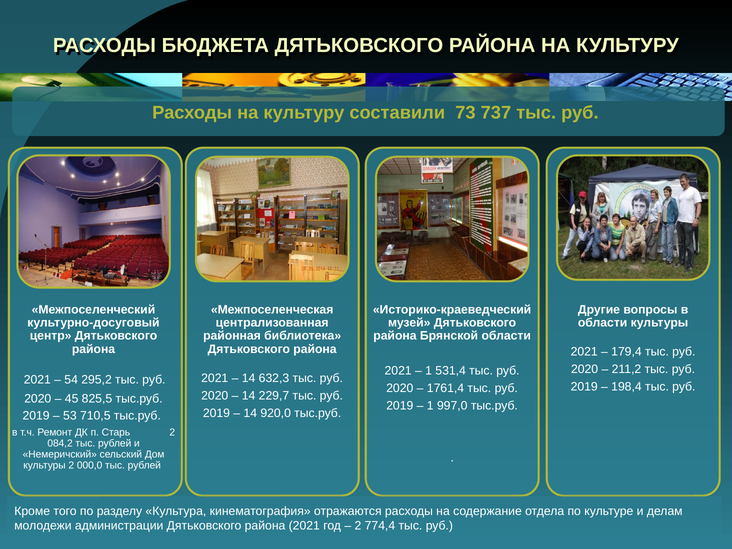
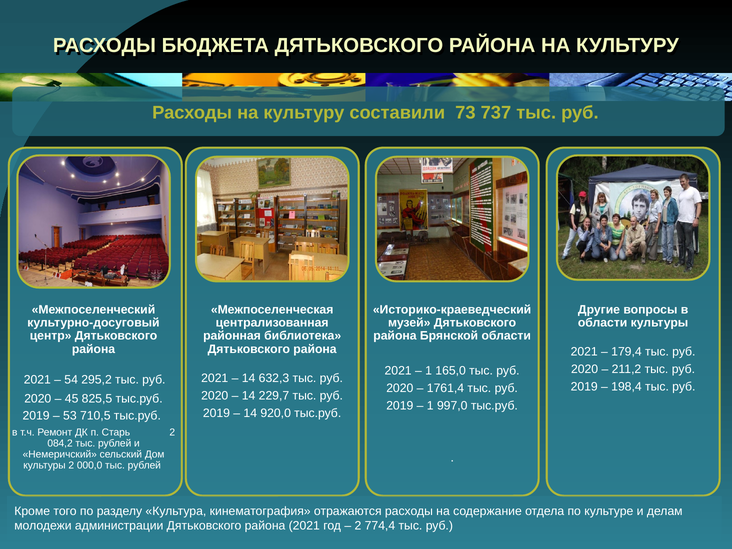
531,4: 531,4 -> 165,0
